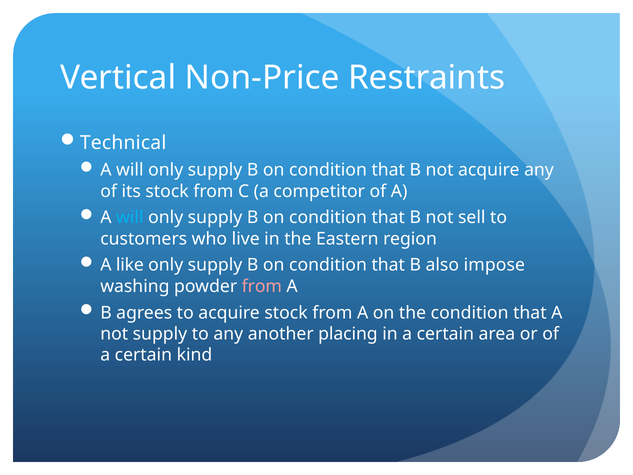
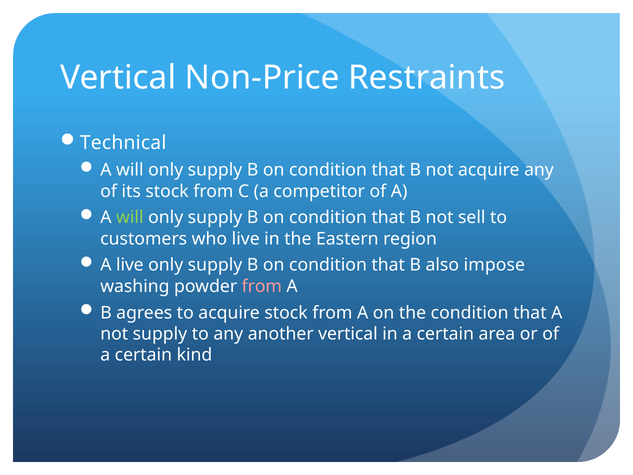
will at (130, 218) colour: light blue -> light green
A like: like -> live
another placing: placing -> vertical
